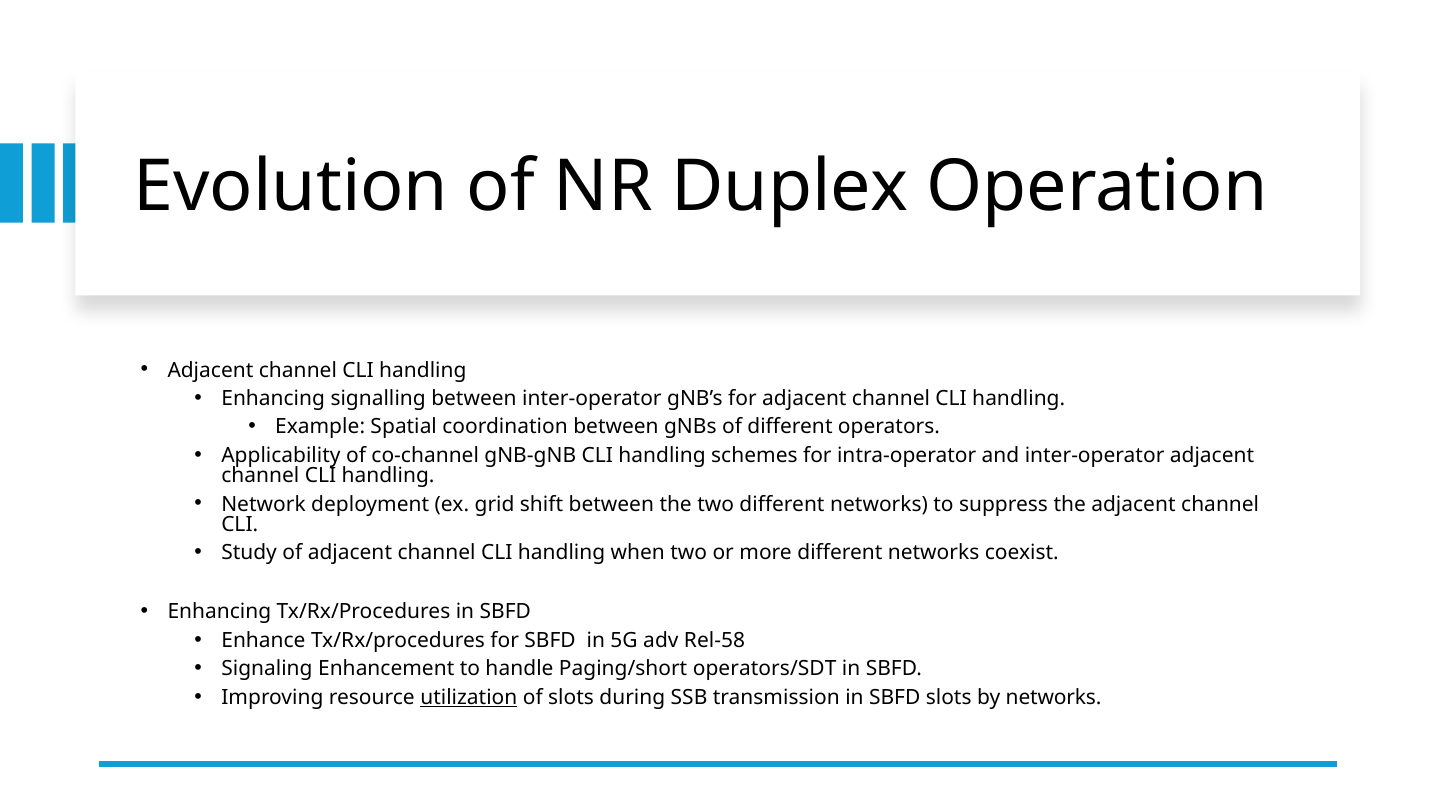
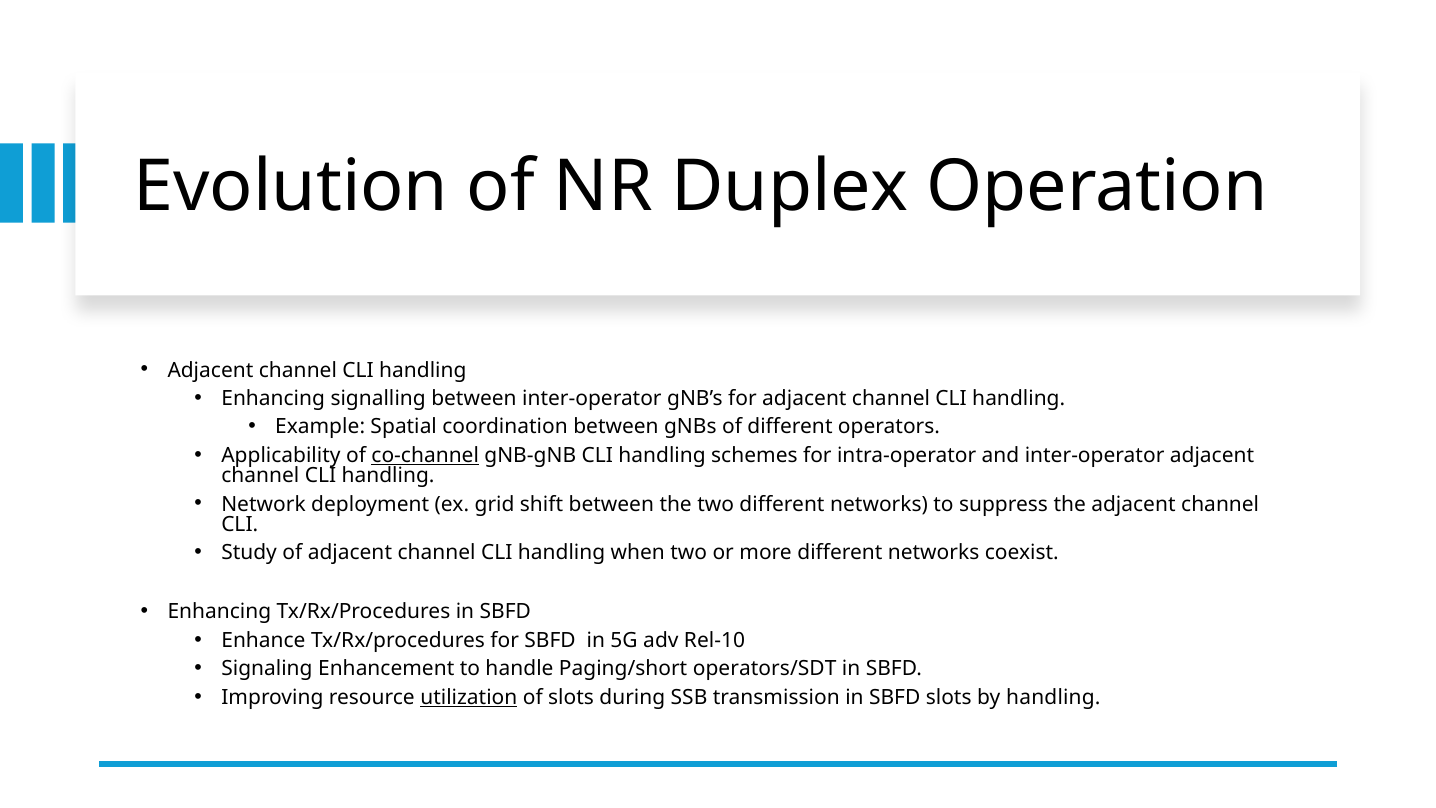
co-channel underline: none -> present
Rel-58: Rel-58 -> Rel-10
by networks: networks -> handling
